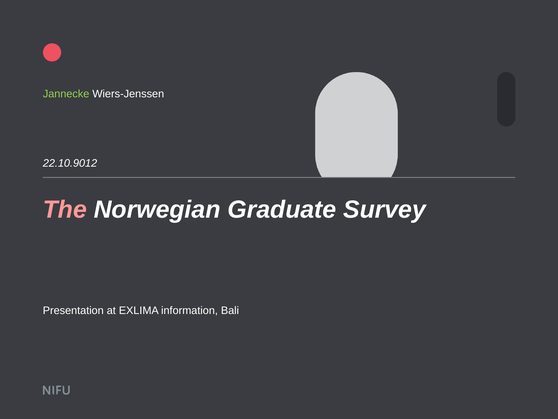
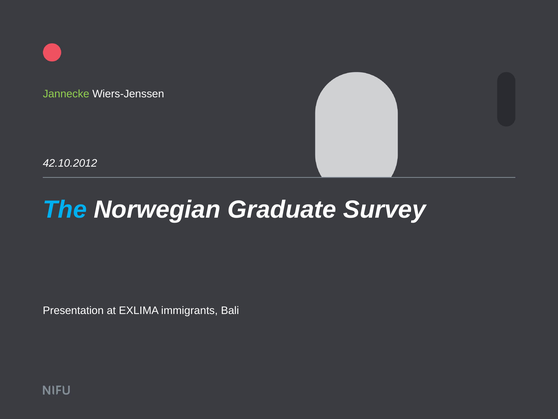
22.10.9012: 22.10.9012 -> 42.10.2012
The colour: pink -> light blue
information: information -> immigrants
